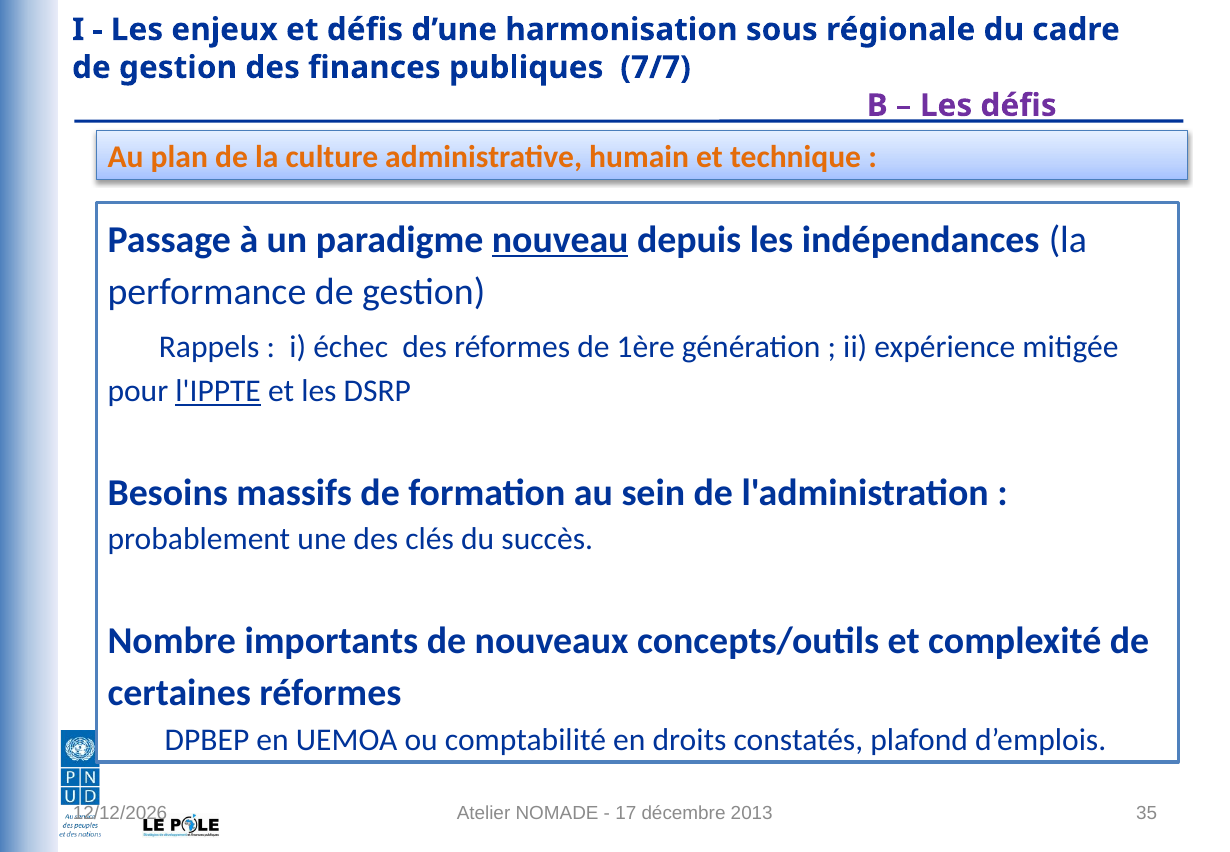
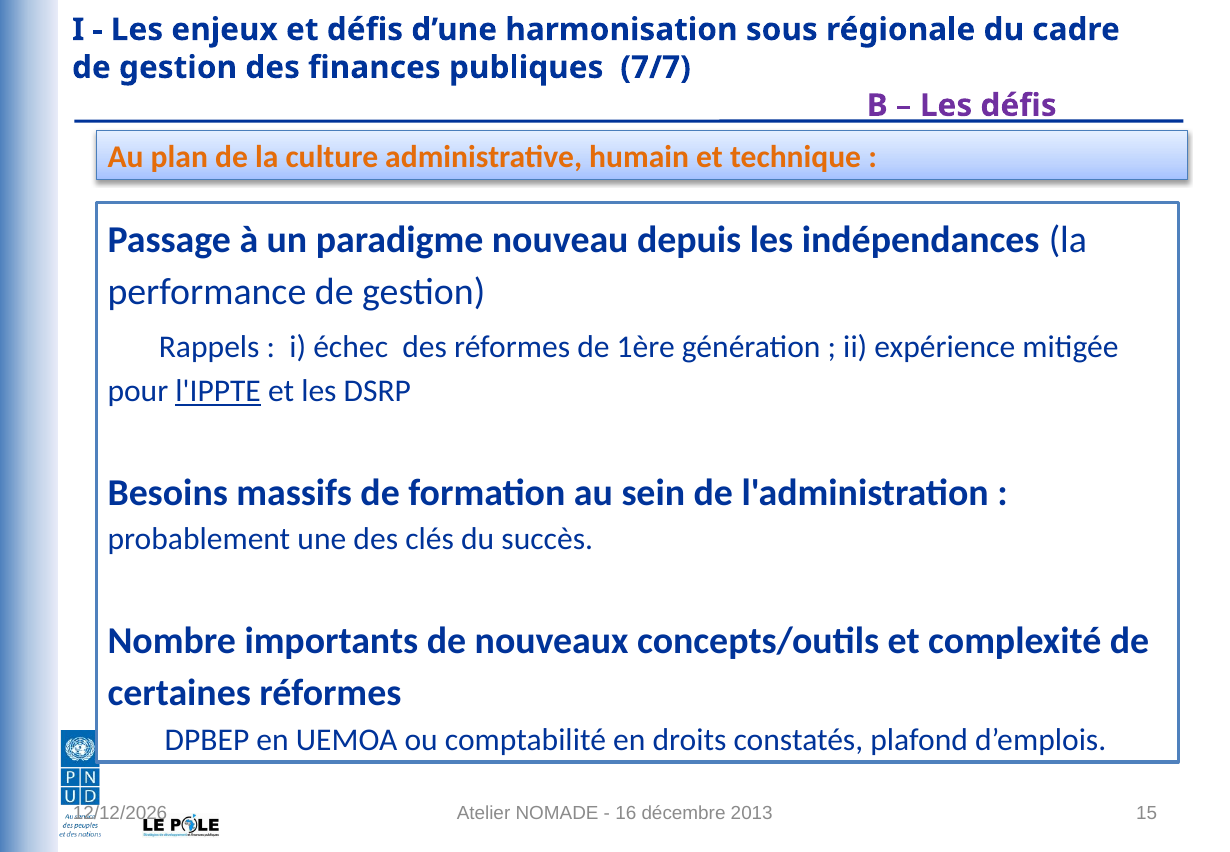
nouveau underline: present -> none
17: 17 -> 16
35: 35 -> 15
